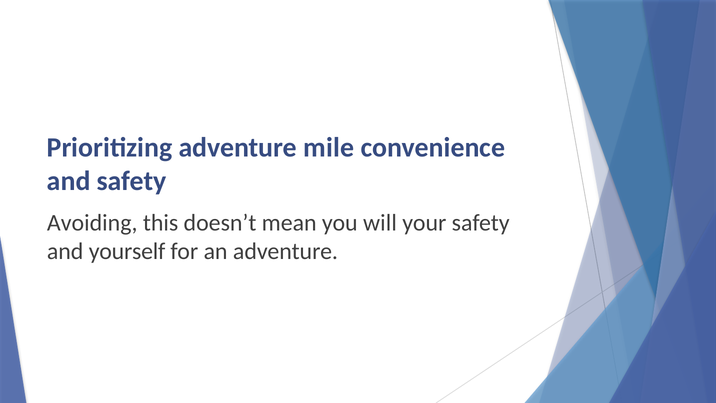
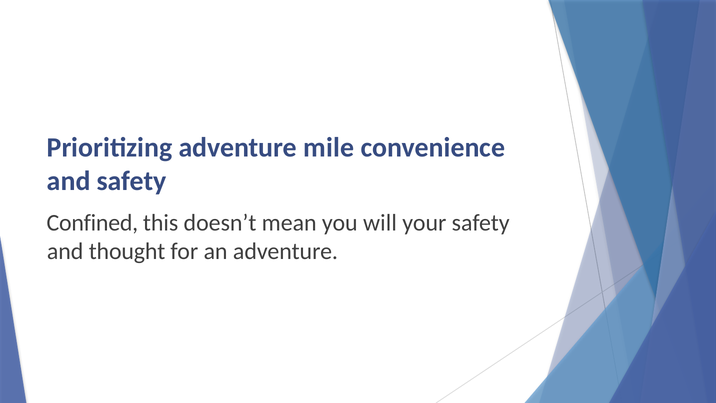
Avoiding: Avoiding -> Confined
yourself: yourself -> thought
